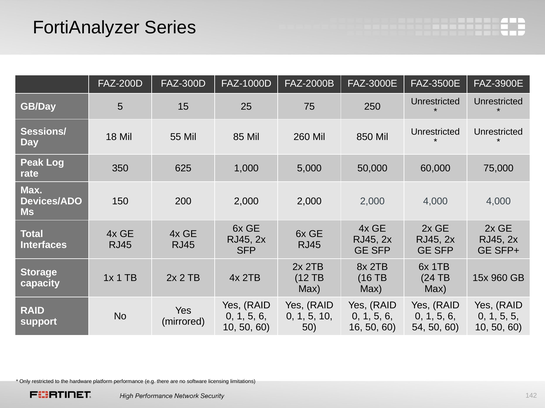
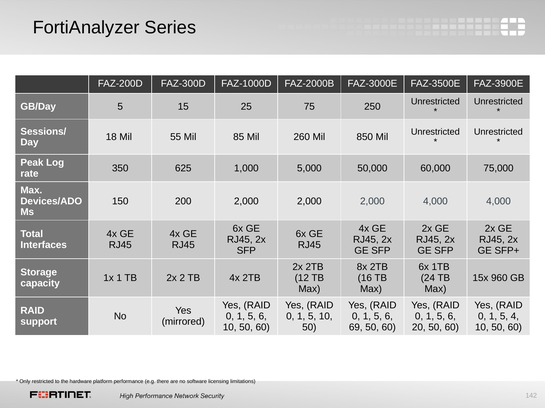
5 5: 5 -> 4
16 at (356, 328): 16 -> 69
54: 54 -> 20
